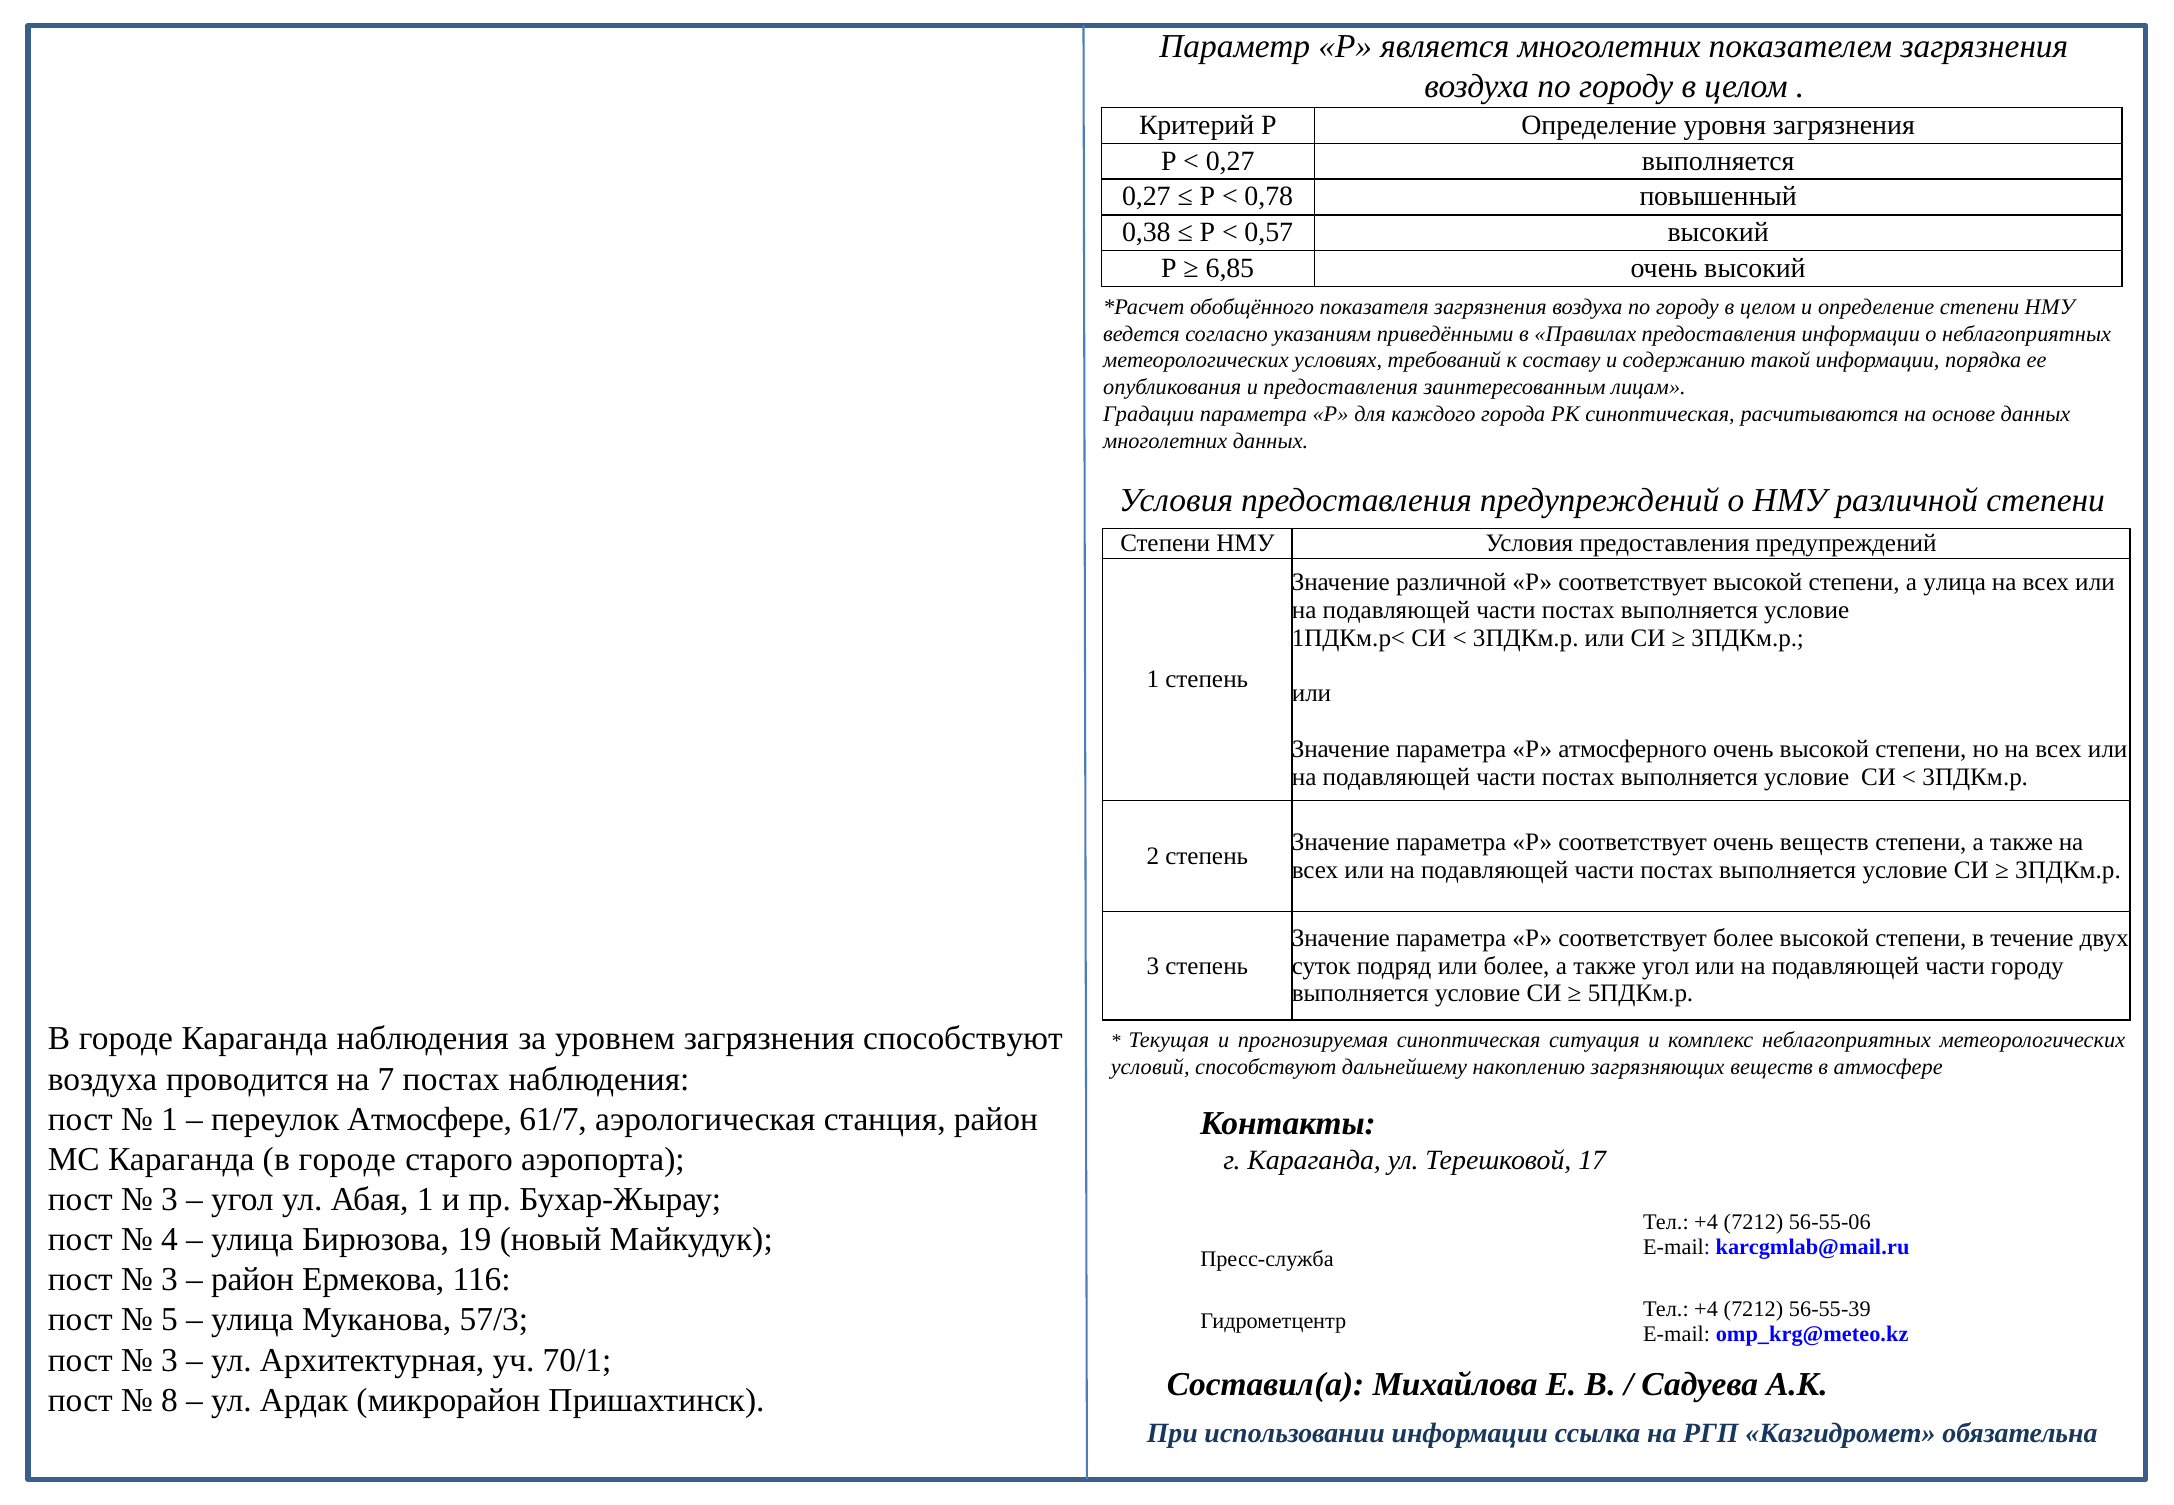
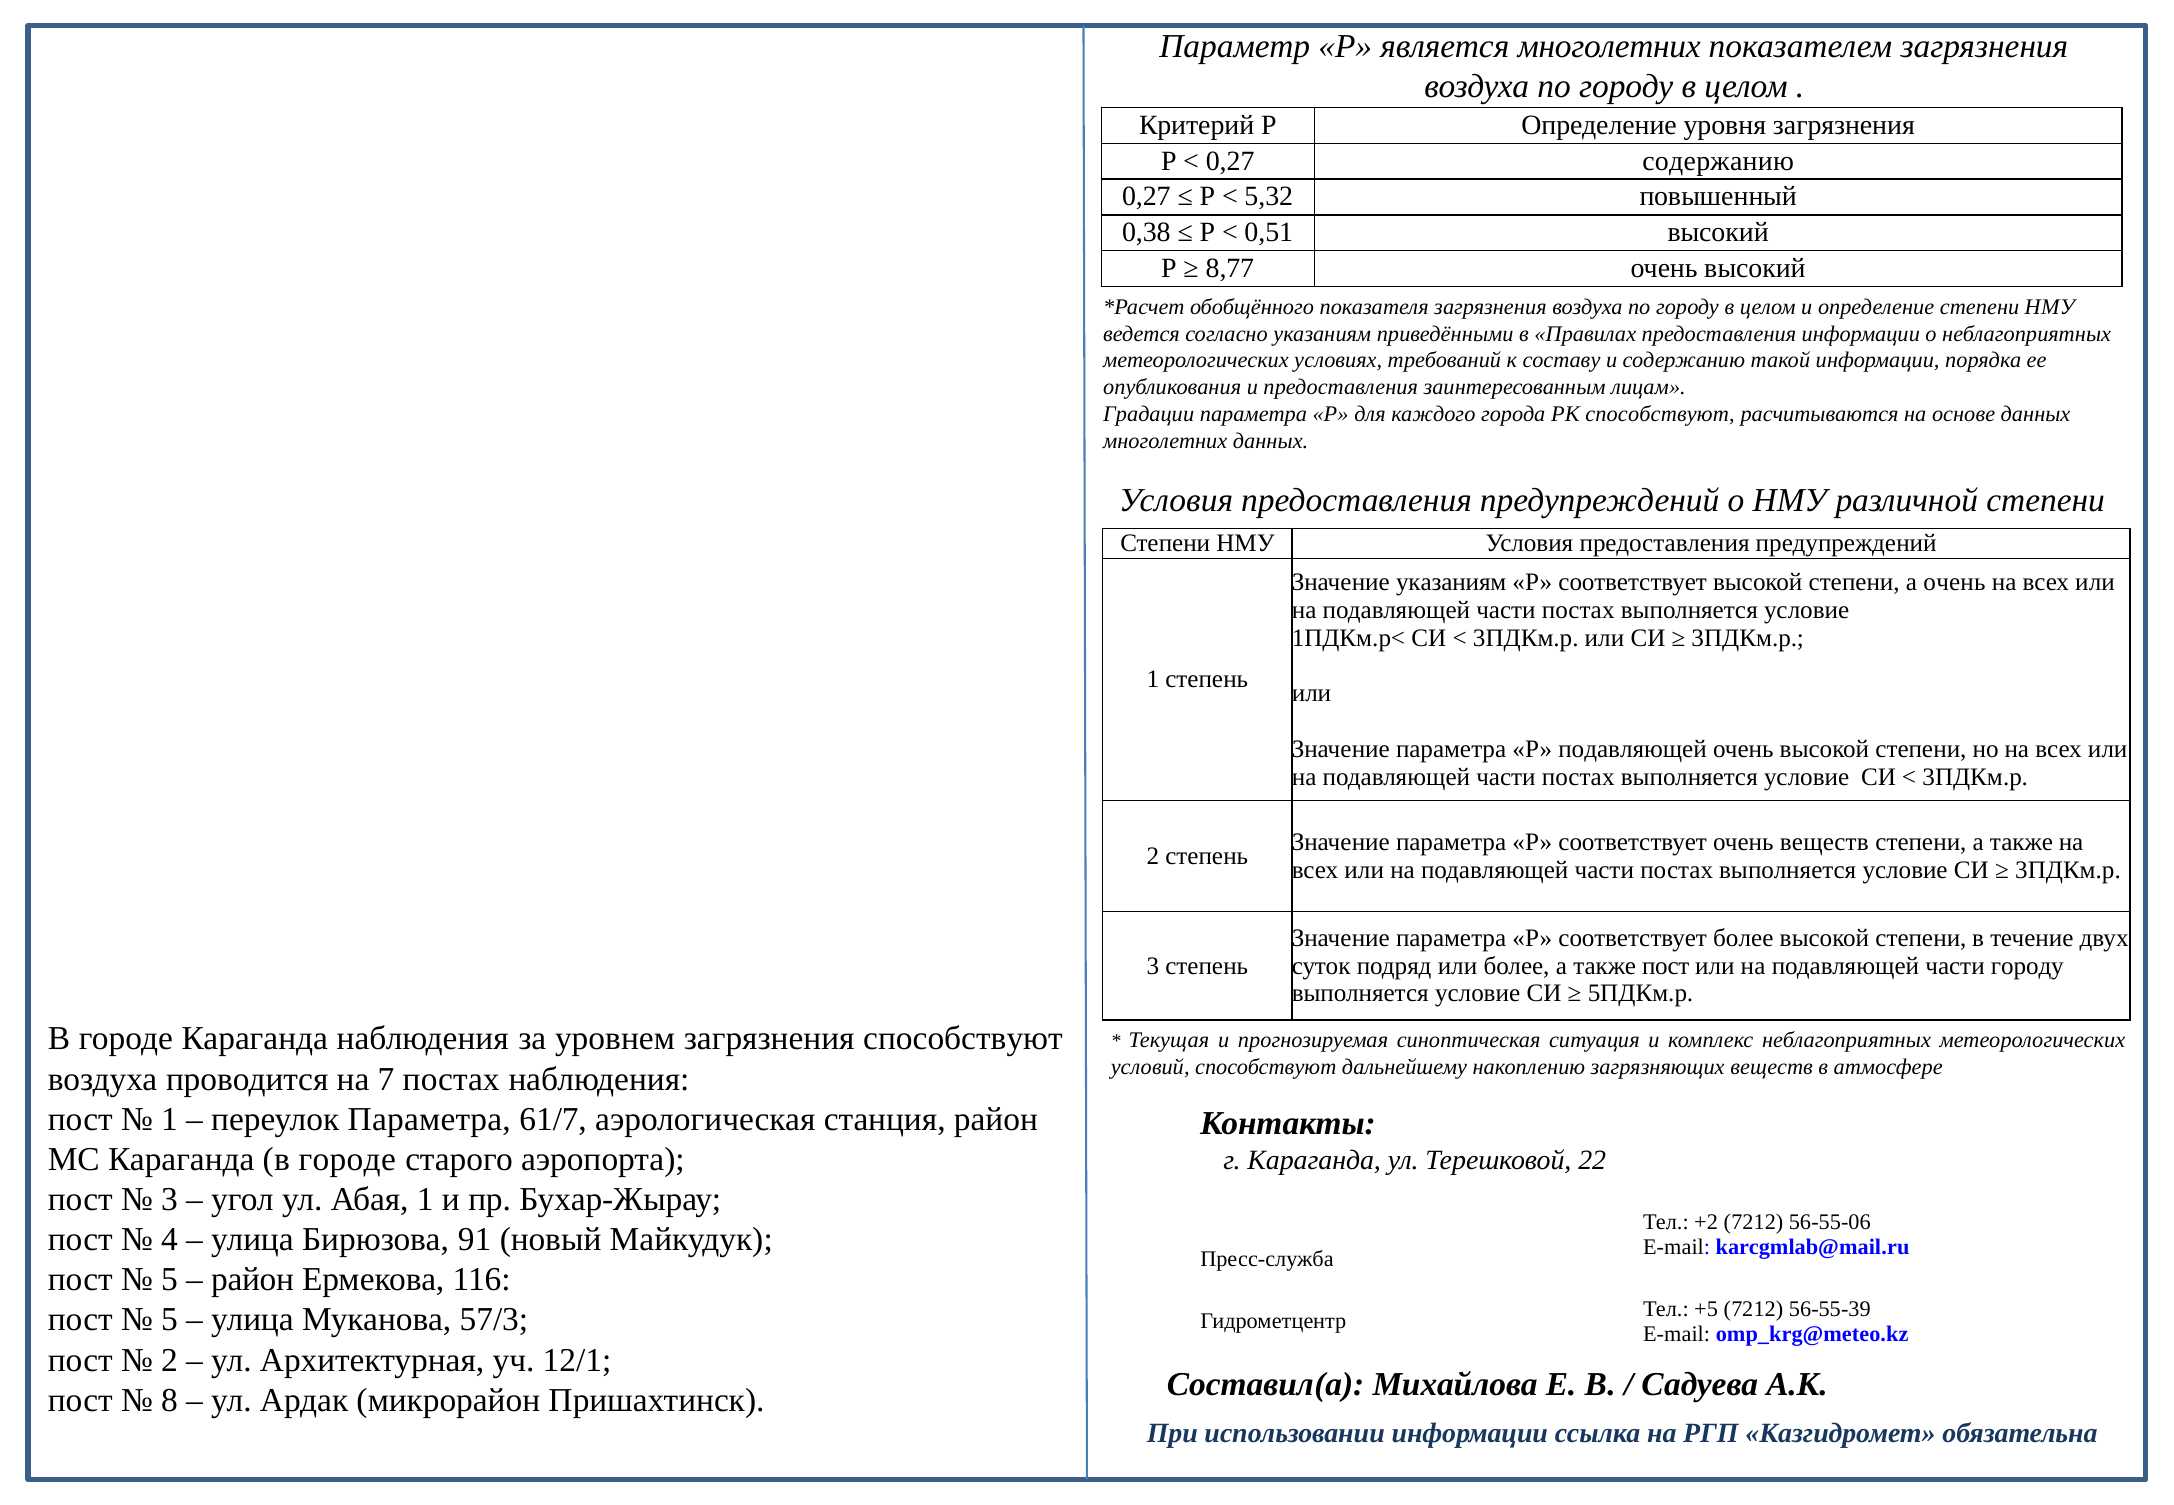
0,27 выполняется: выполняется -> содержанию
0,78: 0,78 -> 5,32
0,57: 0,57 -> 0,51
6,85: 6,85 -> 8,77
РК синоптическая: синоптическая -> способствуют
Значение различной: различной -> указаниям
а улица: улица -> очень
Р атмосферного: атмосферного -> подавляющей
также угол: угол -> пост
переулок Атмосфере: Атмосфере -> Параметра
17: 17 -> 22
+4 at (1706, 1222): +4 -> +2
19: 19 -> 91
3 at (169, 1280): 3 -> 5
+4 at (1706, 1309): +4 -> +5
3 at (169, 1360): 3 -> 2
70/1: 70/1 -> 12/1
